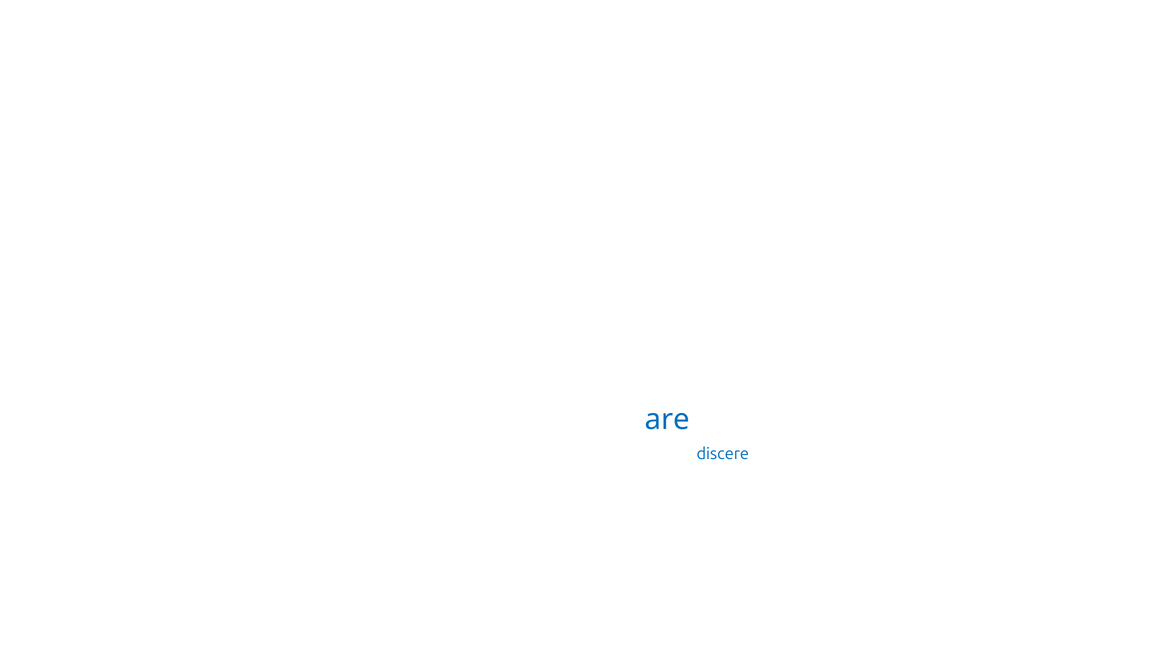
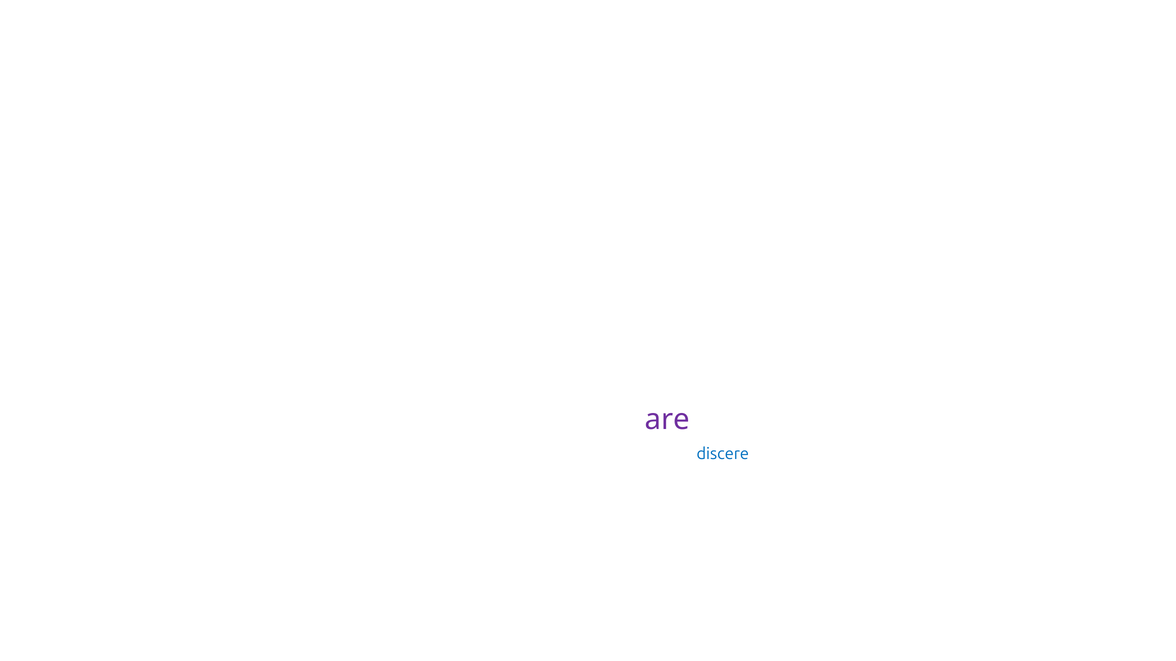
are colour: blue -> purple
